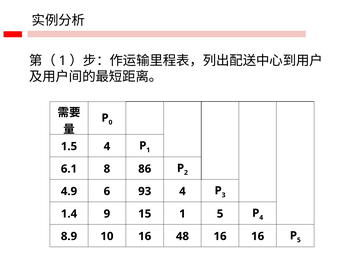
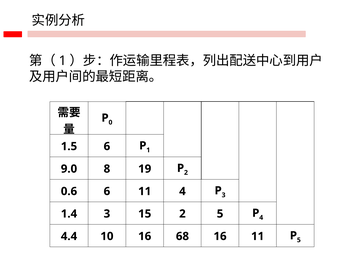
1.5 4: 4 -> 6
6.1: 6.1 -> 9.0
86: 86 -> 19
4.9: 4.9 -> 0.6
6 93: 93 -> 11
1.4 9: 9 -> 3
15 1: 1 -> 2
8.9: 8.9 -> 4.4
48: 48 -> 68
16 16: 16 -> 11
